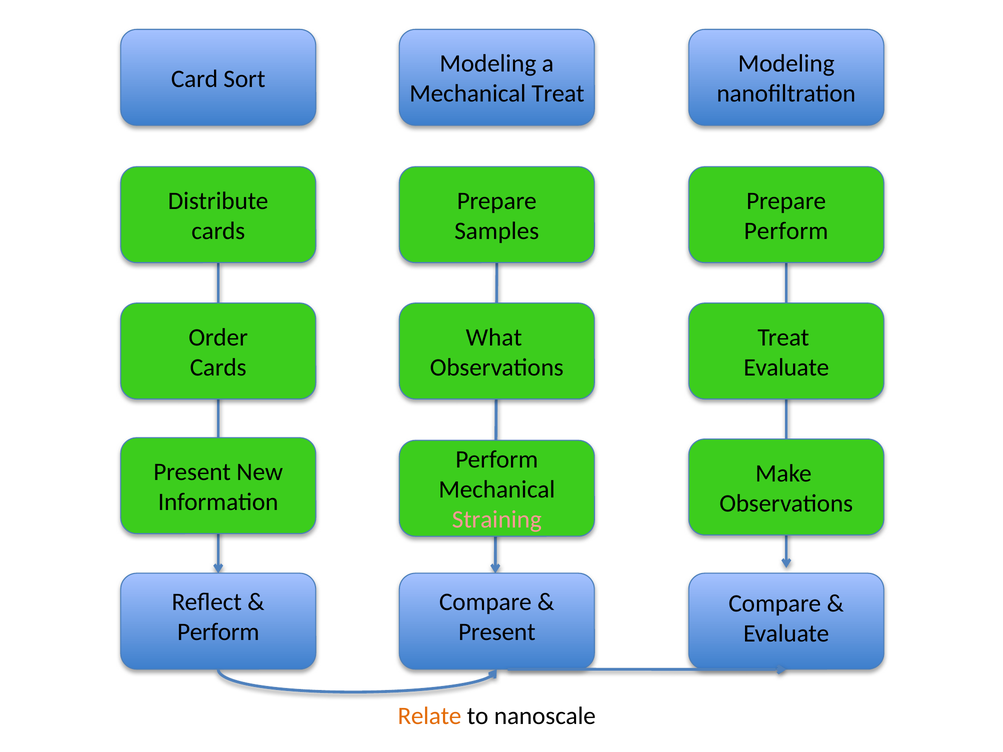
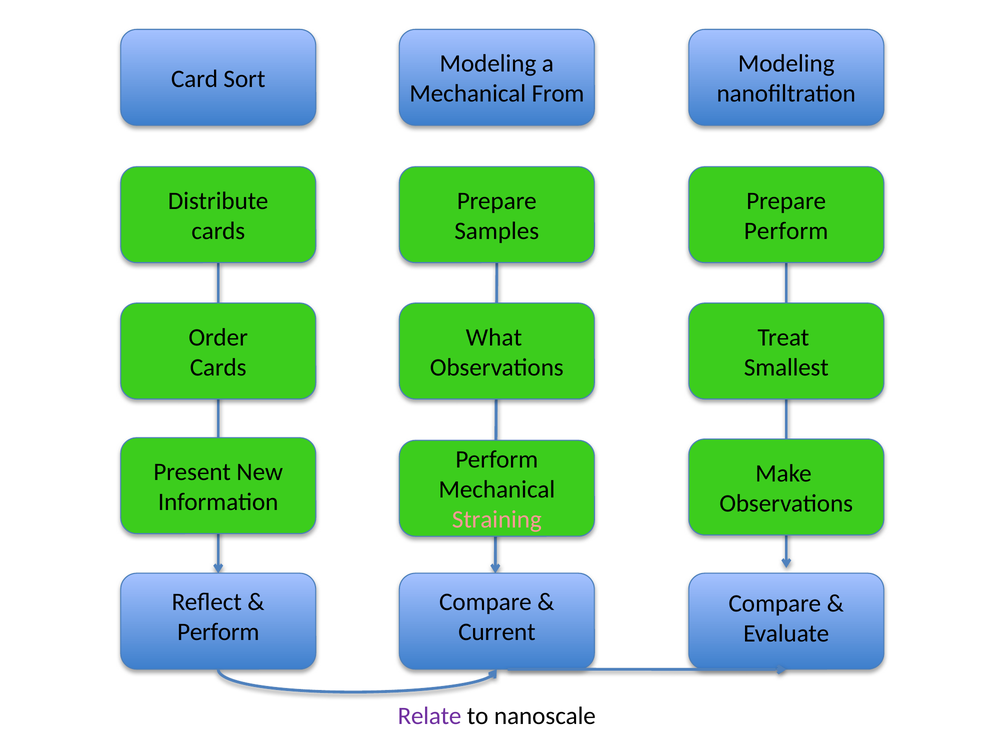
Mechanical Treat: Treat -> From
Evaluate at (786, 368): Evaluate -> Smallest
Present at (497, 632): Present -> Current
Relate colour: orange -> purple
